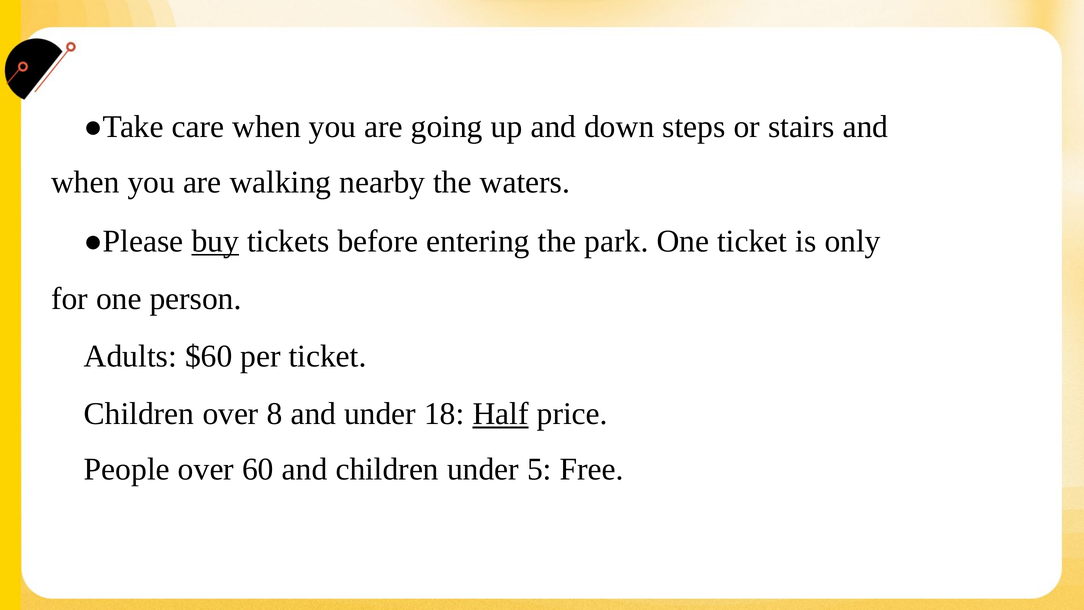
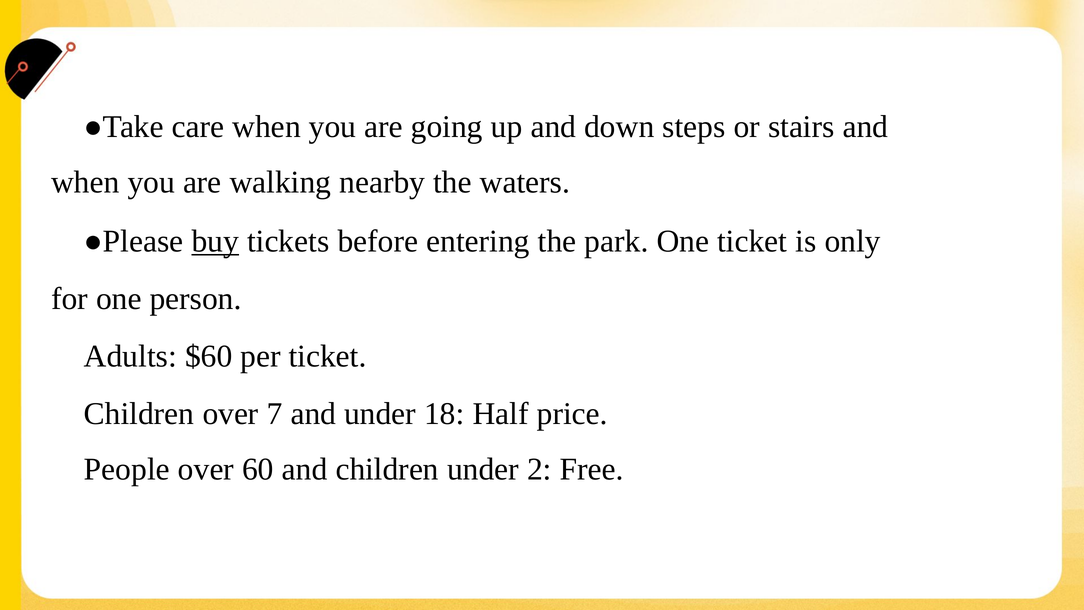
8: 8 -> 7
Half underline: present -> none
5: 5 -> 2
